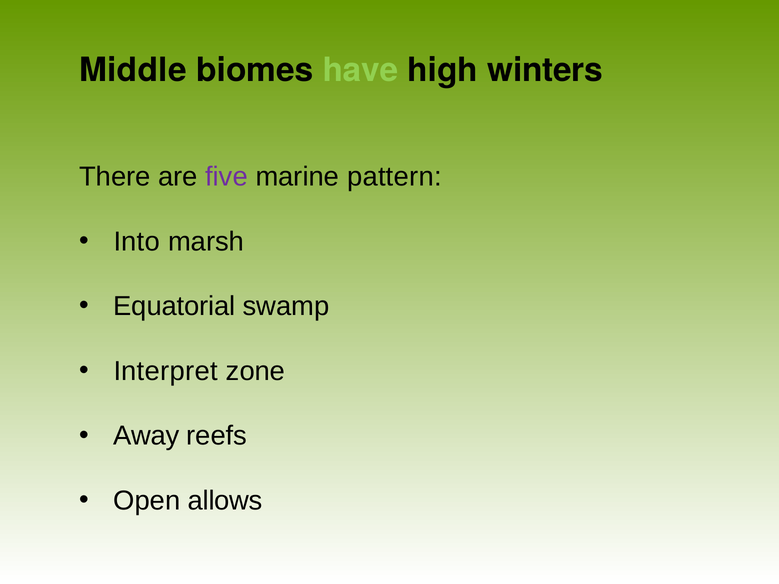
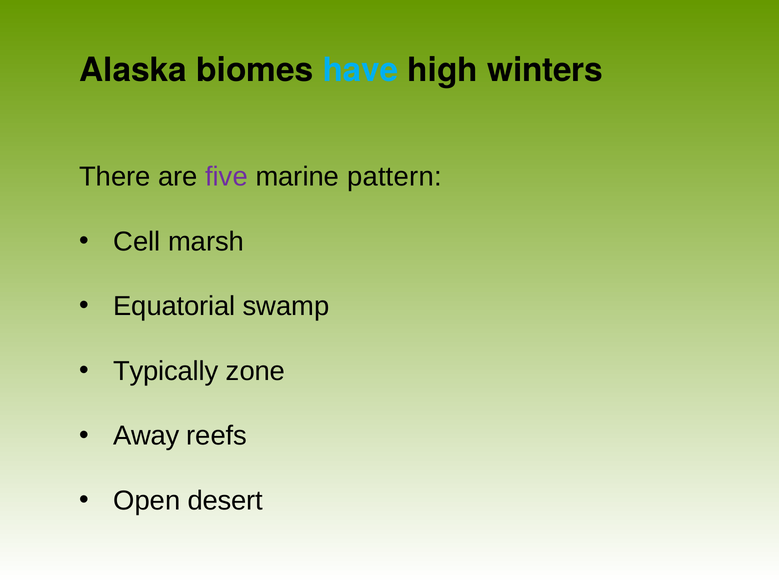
Middle: Middle -> Alaska
have colour: light green -> light blue
Into: Into -> Cell
Interpret: Interpret -> Typically
allows: allows -> desert
